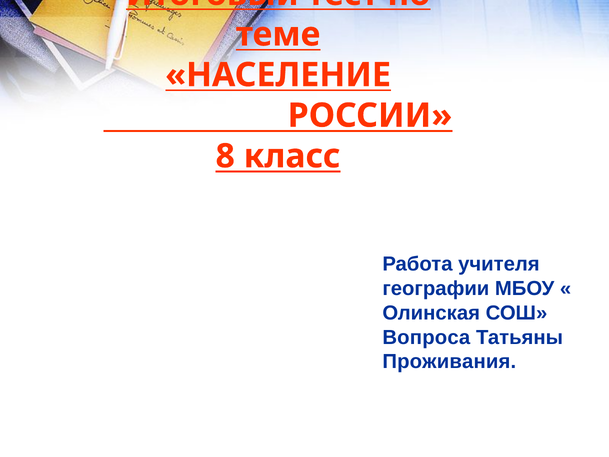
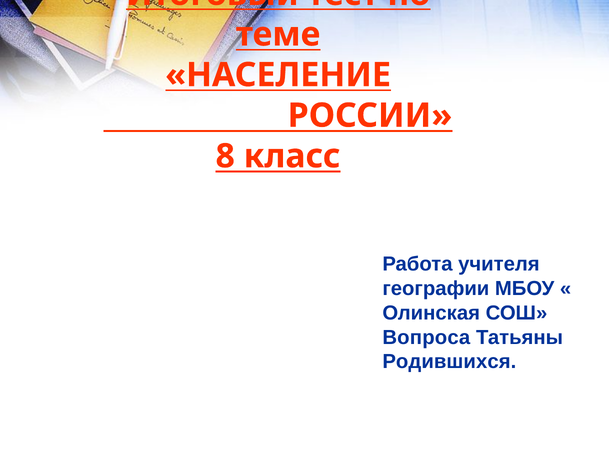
Проживания: Проживания -> Родившихся
